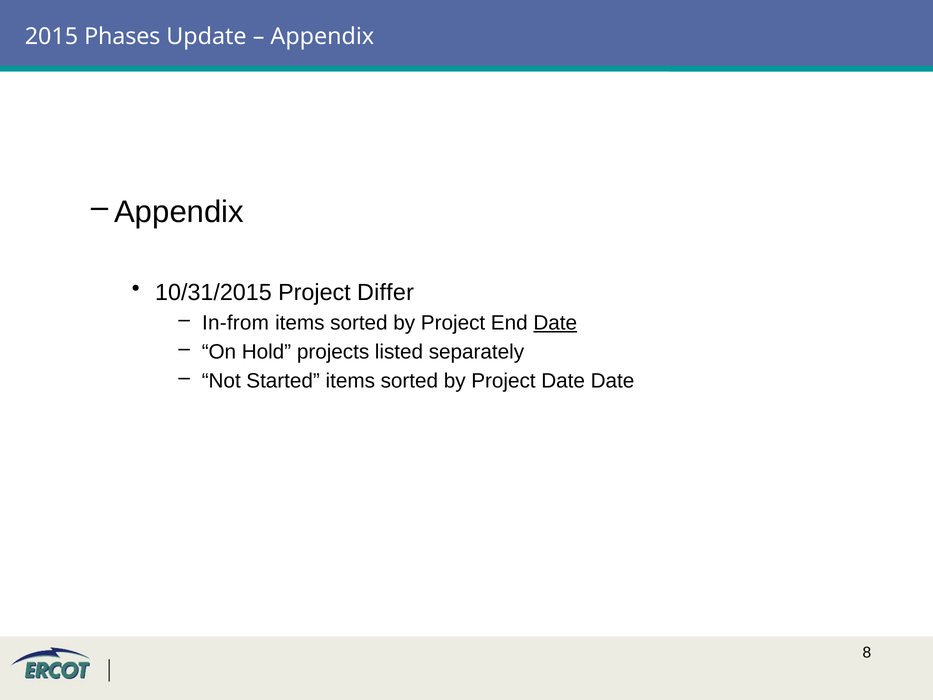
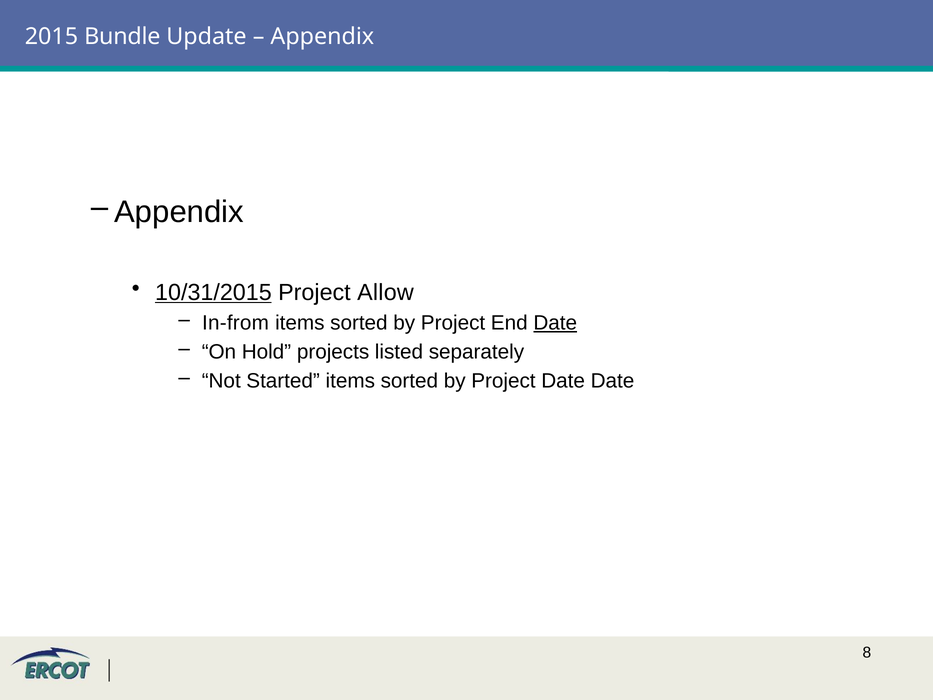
Phases: Phases -> Bundle
10/31/2015 underline: none -> present
Differ: Differ -> Allow
